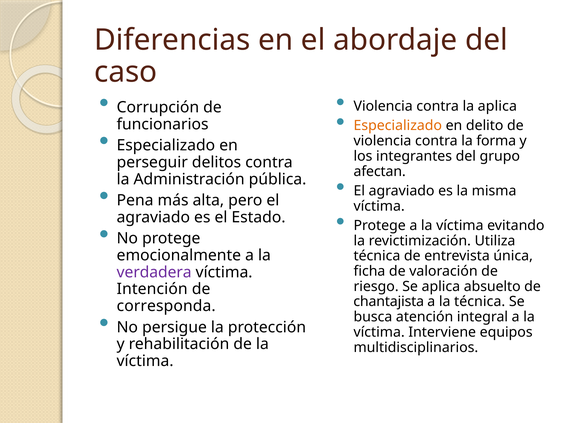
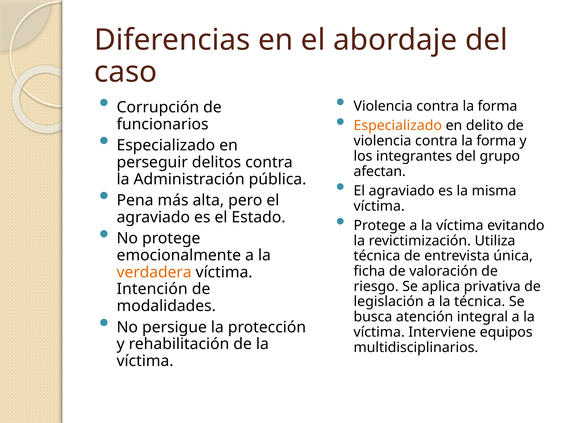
aplica at (497, 106): aplica -> forma
verdadera colour: purple -> orange
absuelto: absuelto -> privativa
chantajista: chantajista -> legislación
corresponda: corresponda -> modalidades
